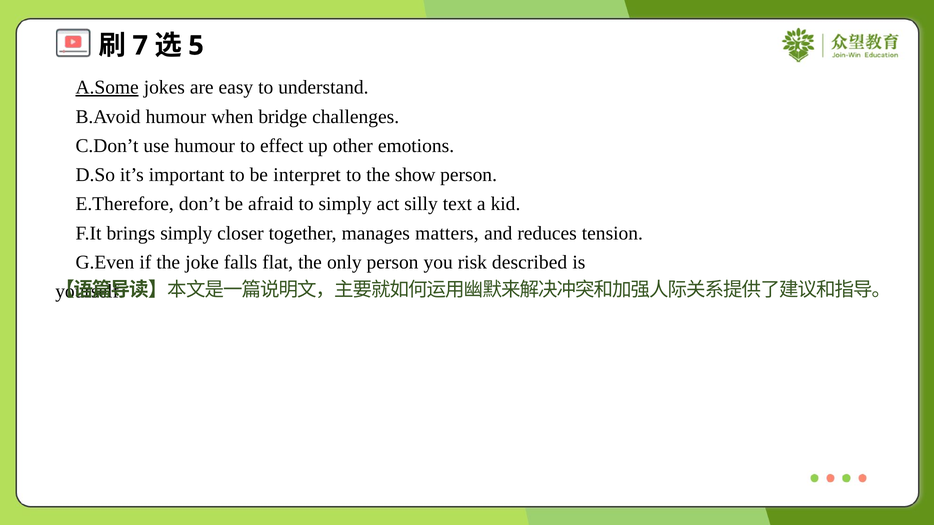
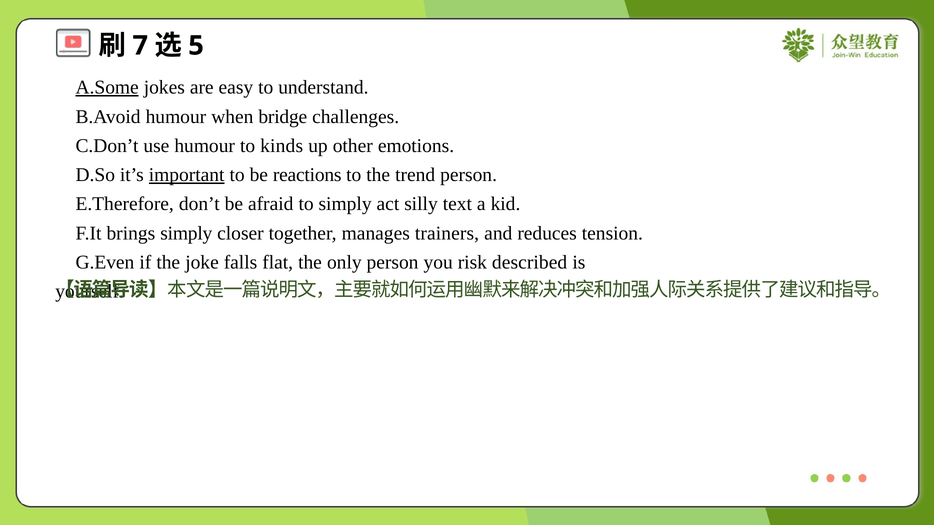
effect: effect -> kinds
important underline: none -> present
interpret: interpret -> reactions
show: show -> trend
matters: matters -> trainers
